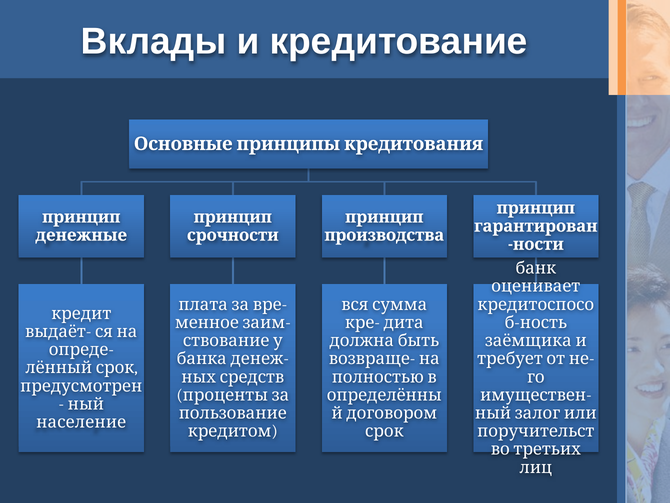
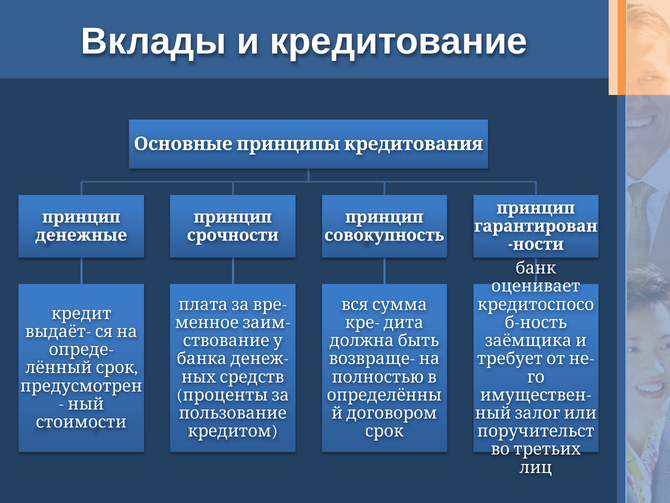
производства: производства -> совокупность
население: население -> стоимости
